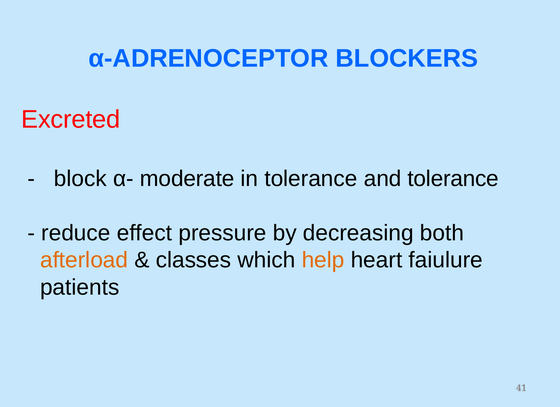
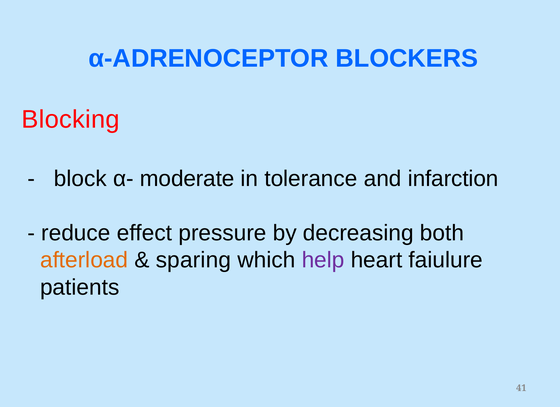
Excreted: Excreted -> Blocking
and tolerance: tolerance -> infarction
classes: classes -> sparing
help colour: orange -> purple
